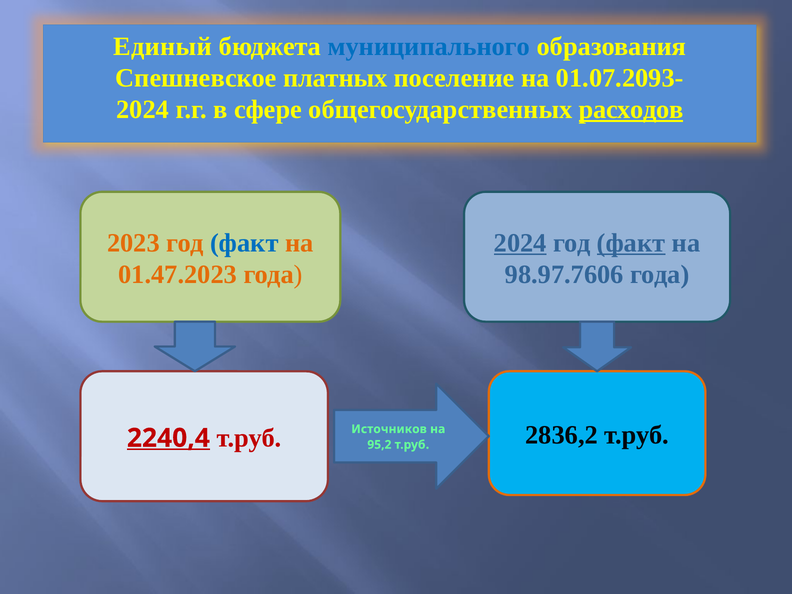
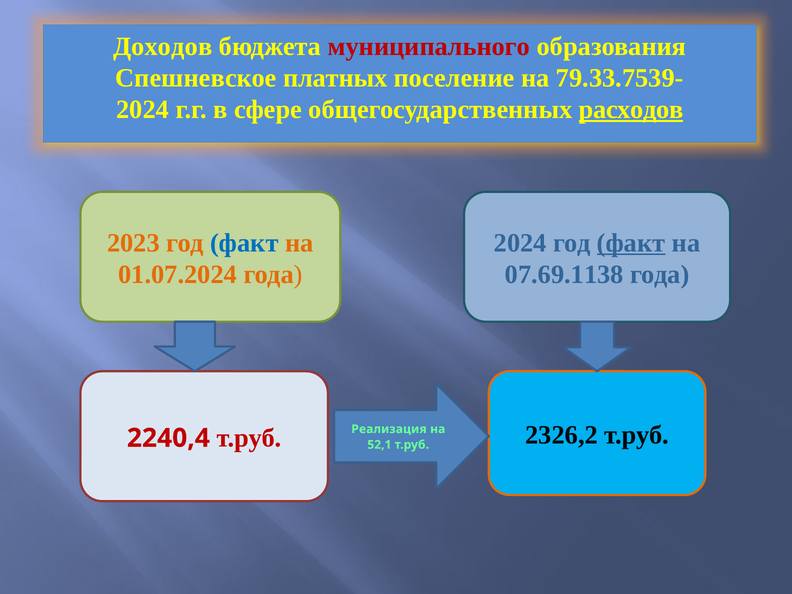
Единый: Единый -> Доходов
муниципального colour: blue -> red
01.07.2093-: 01.07.2093- -> 79.33.7539-
2024 at (520, 243) underline: present -> none
01.47.2023: 01.47.2023 -> 01.07.2024
98.97.7606: 98.97.7606 -> 07.69.1138
Источников: Источников -> Реализация
2240,4 underline: present -> none
2836,2: 2836,2 -> 2326,2
95,2: 95,2 -> 52,1
